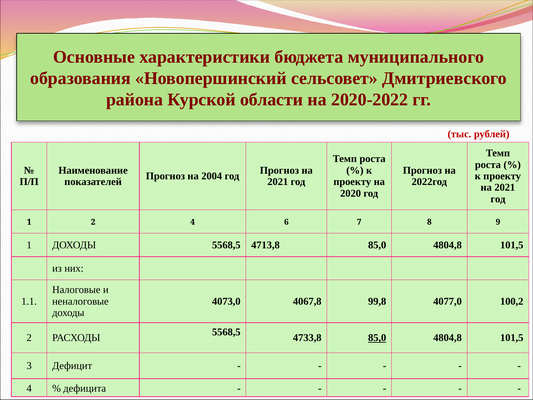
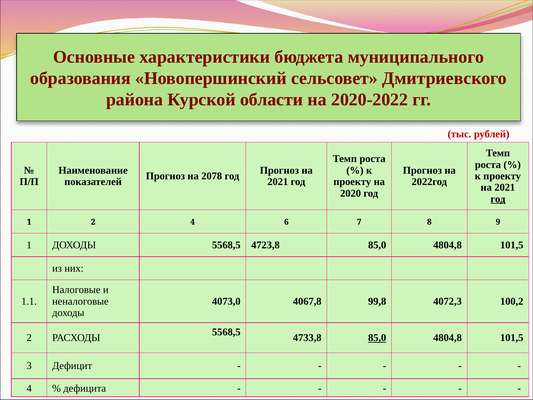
2004: 2004 -> 2078
год at (498, 199) underline: none -> present
4713,8: 4713,8 -> 4723,8
4077,0: 4077,0 -> 4072,3
